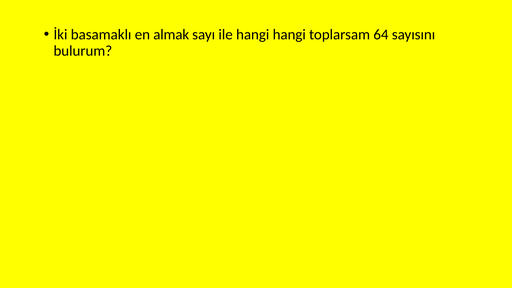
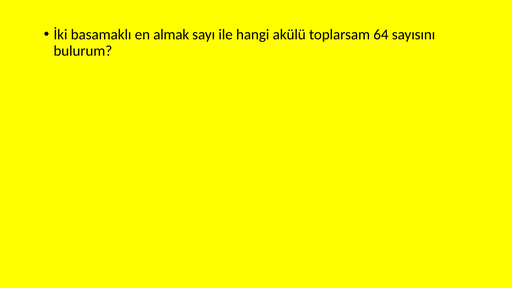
hangi hangi: hangi -> akülü
